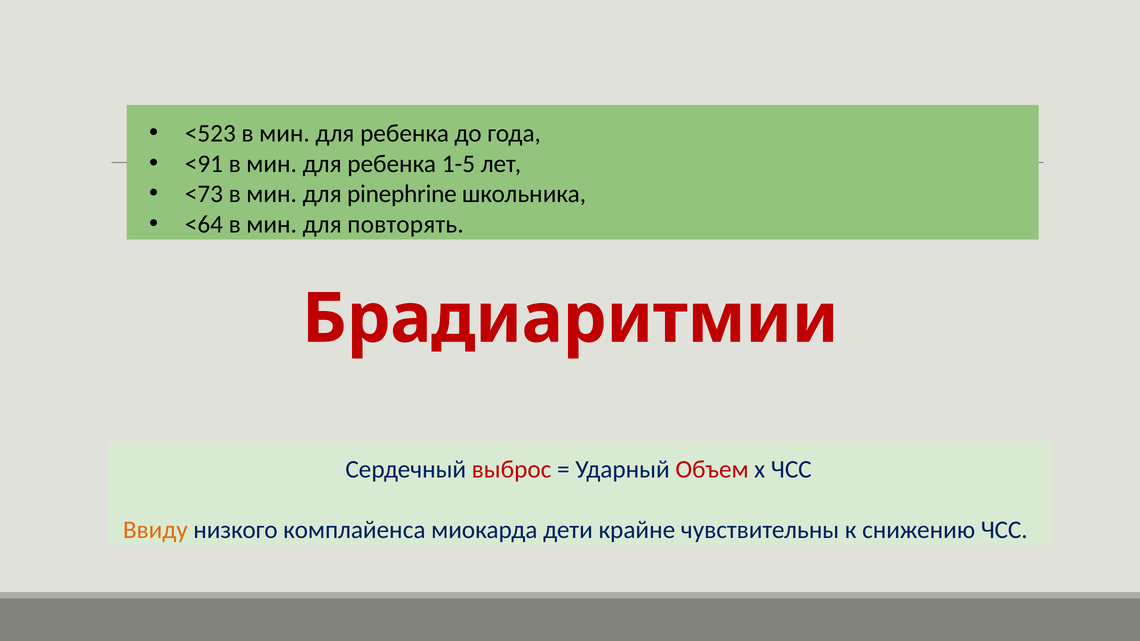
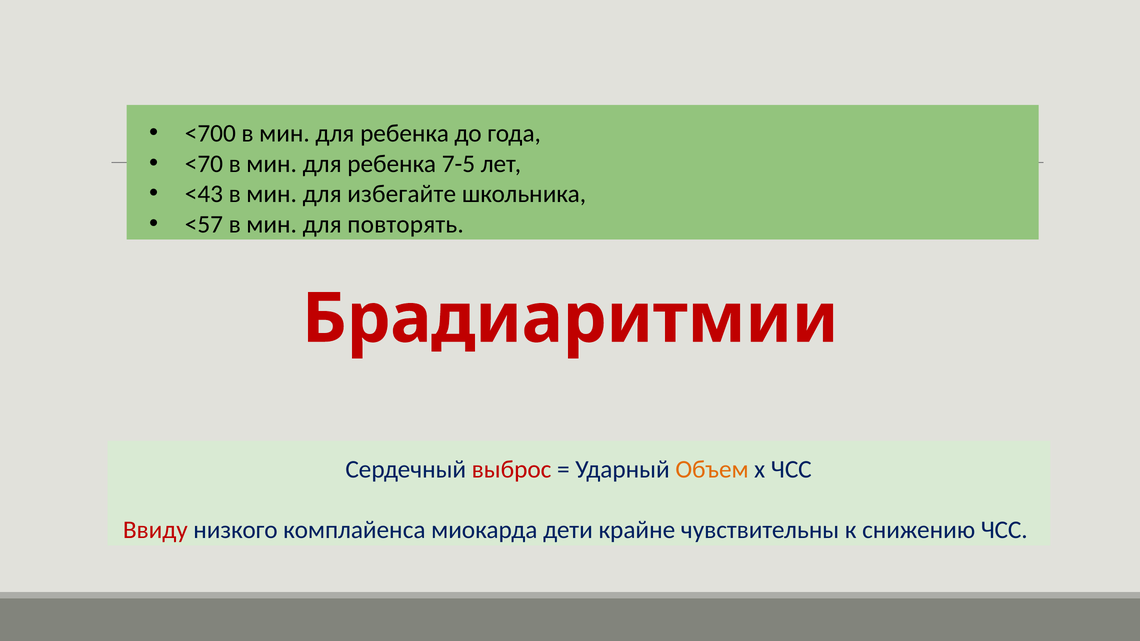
<523: <523 -> <700
<91: <91 -> <70
1-5: 1-5 -> 7-5
<73: <73 -> <43
pinephrine: pinephrine -> избегайте
<64: <64 -> <57
Объем colour: red -> orange
Ввиду colour: orange -> red
